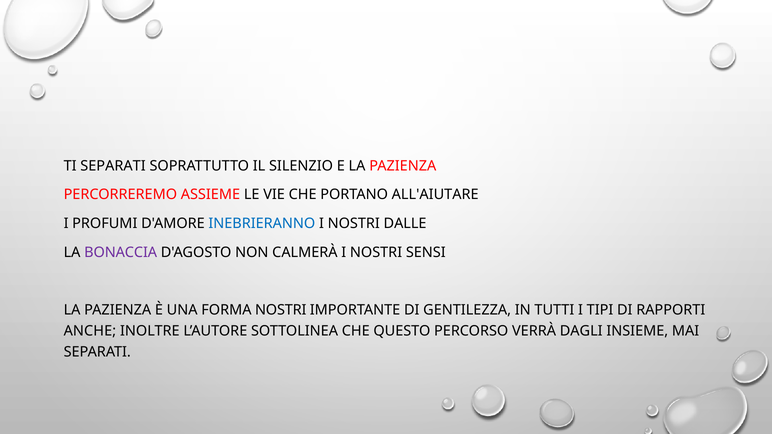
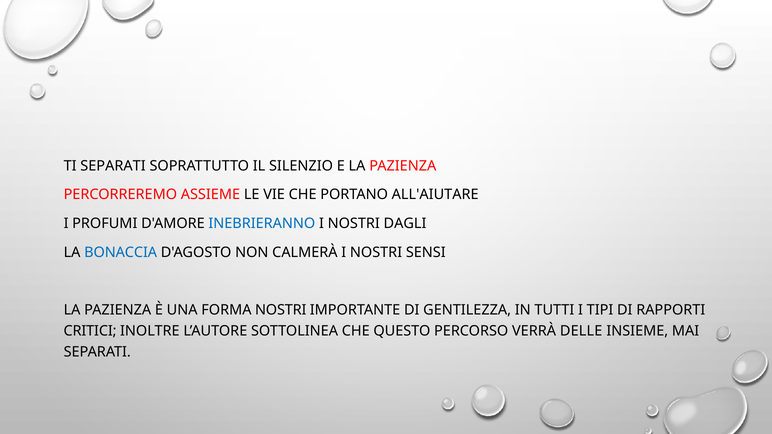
DALLE: DALLE -> DAGLI
BONACCIA colour: purple -> blue
ANCHE: ANCHE -> CRITICI
DAGLI: DAGLI -> DELLE
